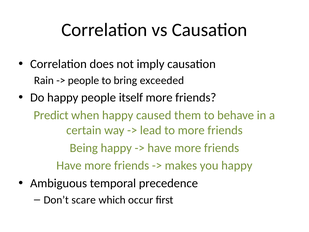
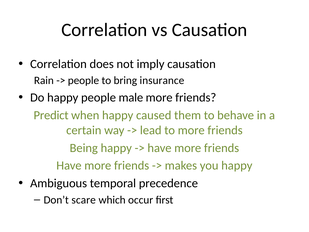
exceeded: exceeded -> insurance
itself: itself -> male
